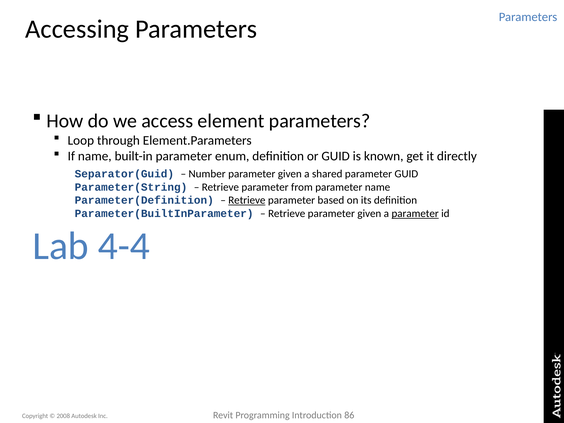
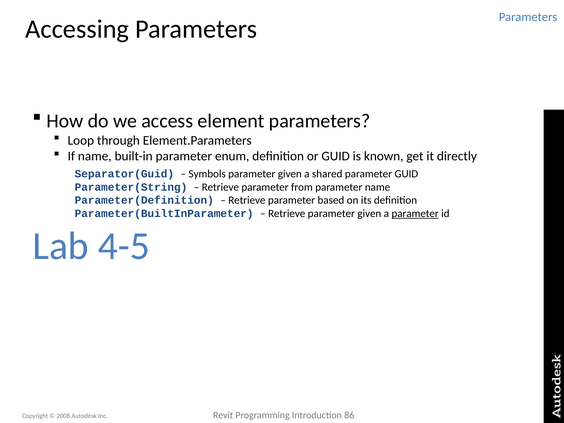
Number: Number -> Symbols
Retrieve at (247, 200) underline: present -> none
4-4: 4-4 -> 4-5
